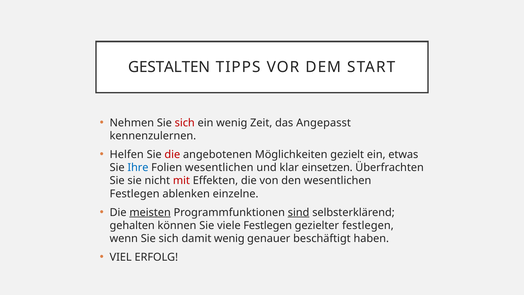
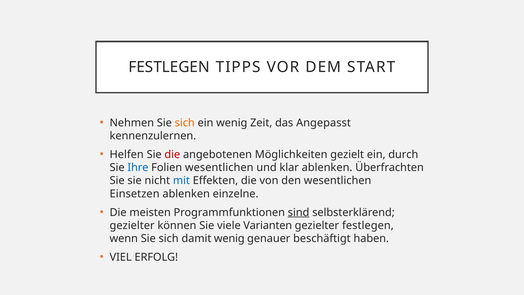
GESTALTEN at (169, 67): GESTALTEN -> FESTLEGEN
sich at (185, 123) colour: red -> orange
etwas: etwas -> durch
klar einsetzen: einsetzen -> ablenken
mit colour: red -> blue
Festlegen at (135, 194): Festlegen -> Einsetzen
meisten underline: present -> none
gehalten at (132, 225): gehalten -> gezielter
viele Festlegen: Festlegen -> Varianten
